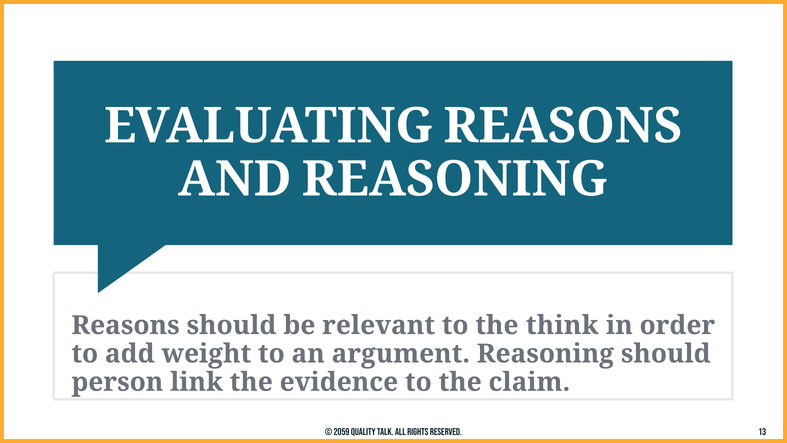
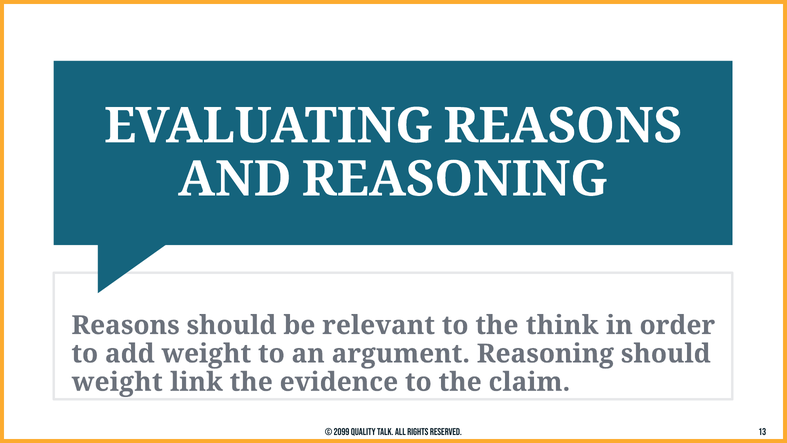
person at (117, 382): person -> weight
2059: 2059 -> 2099
